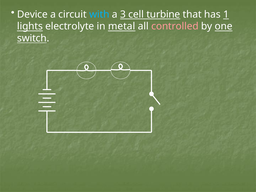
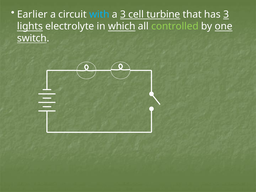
Device: Device -> Earlier
has 1: 1 -> 3
metal: metal -> which
controlled colour: pink -> light green
